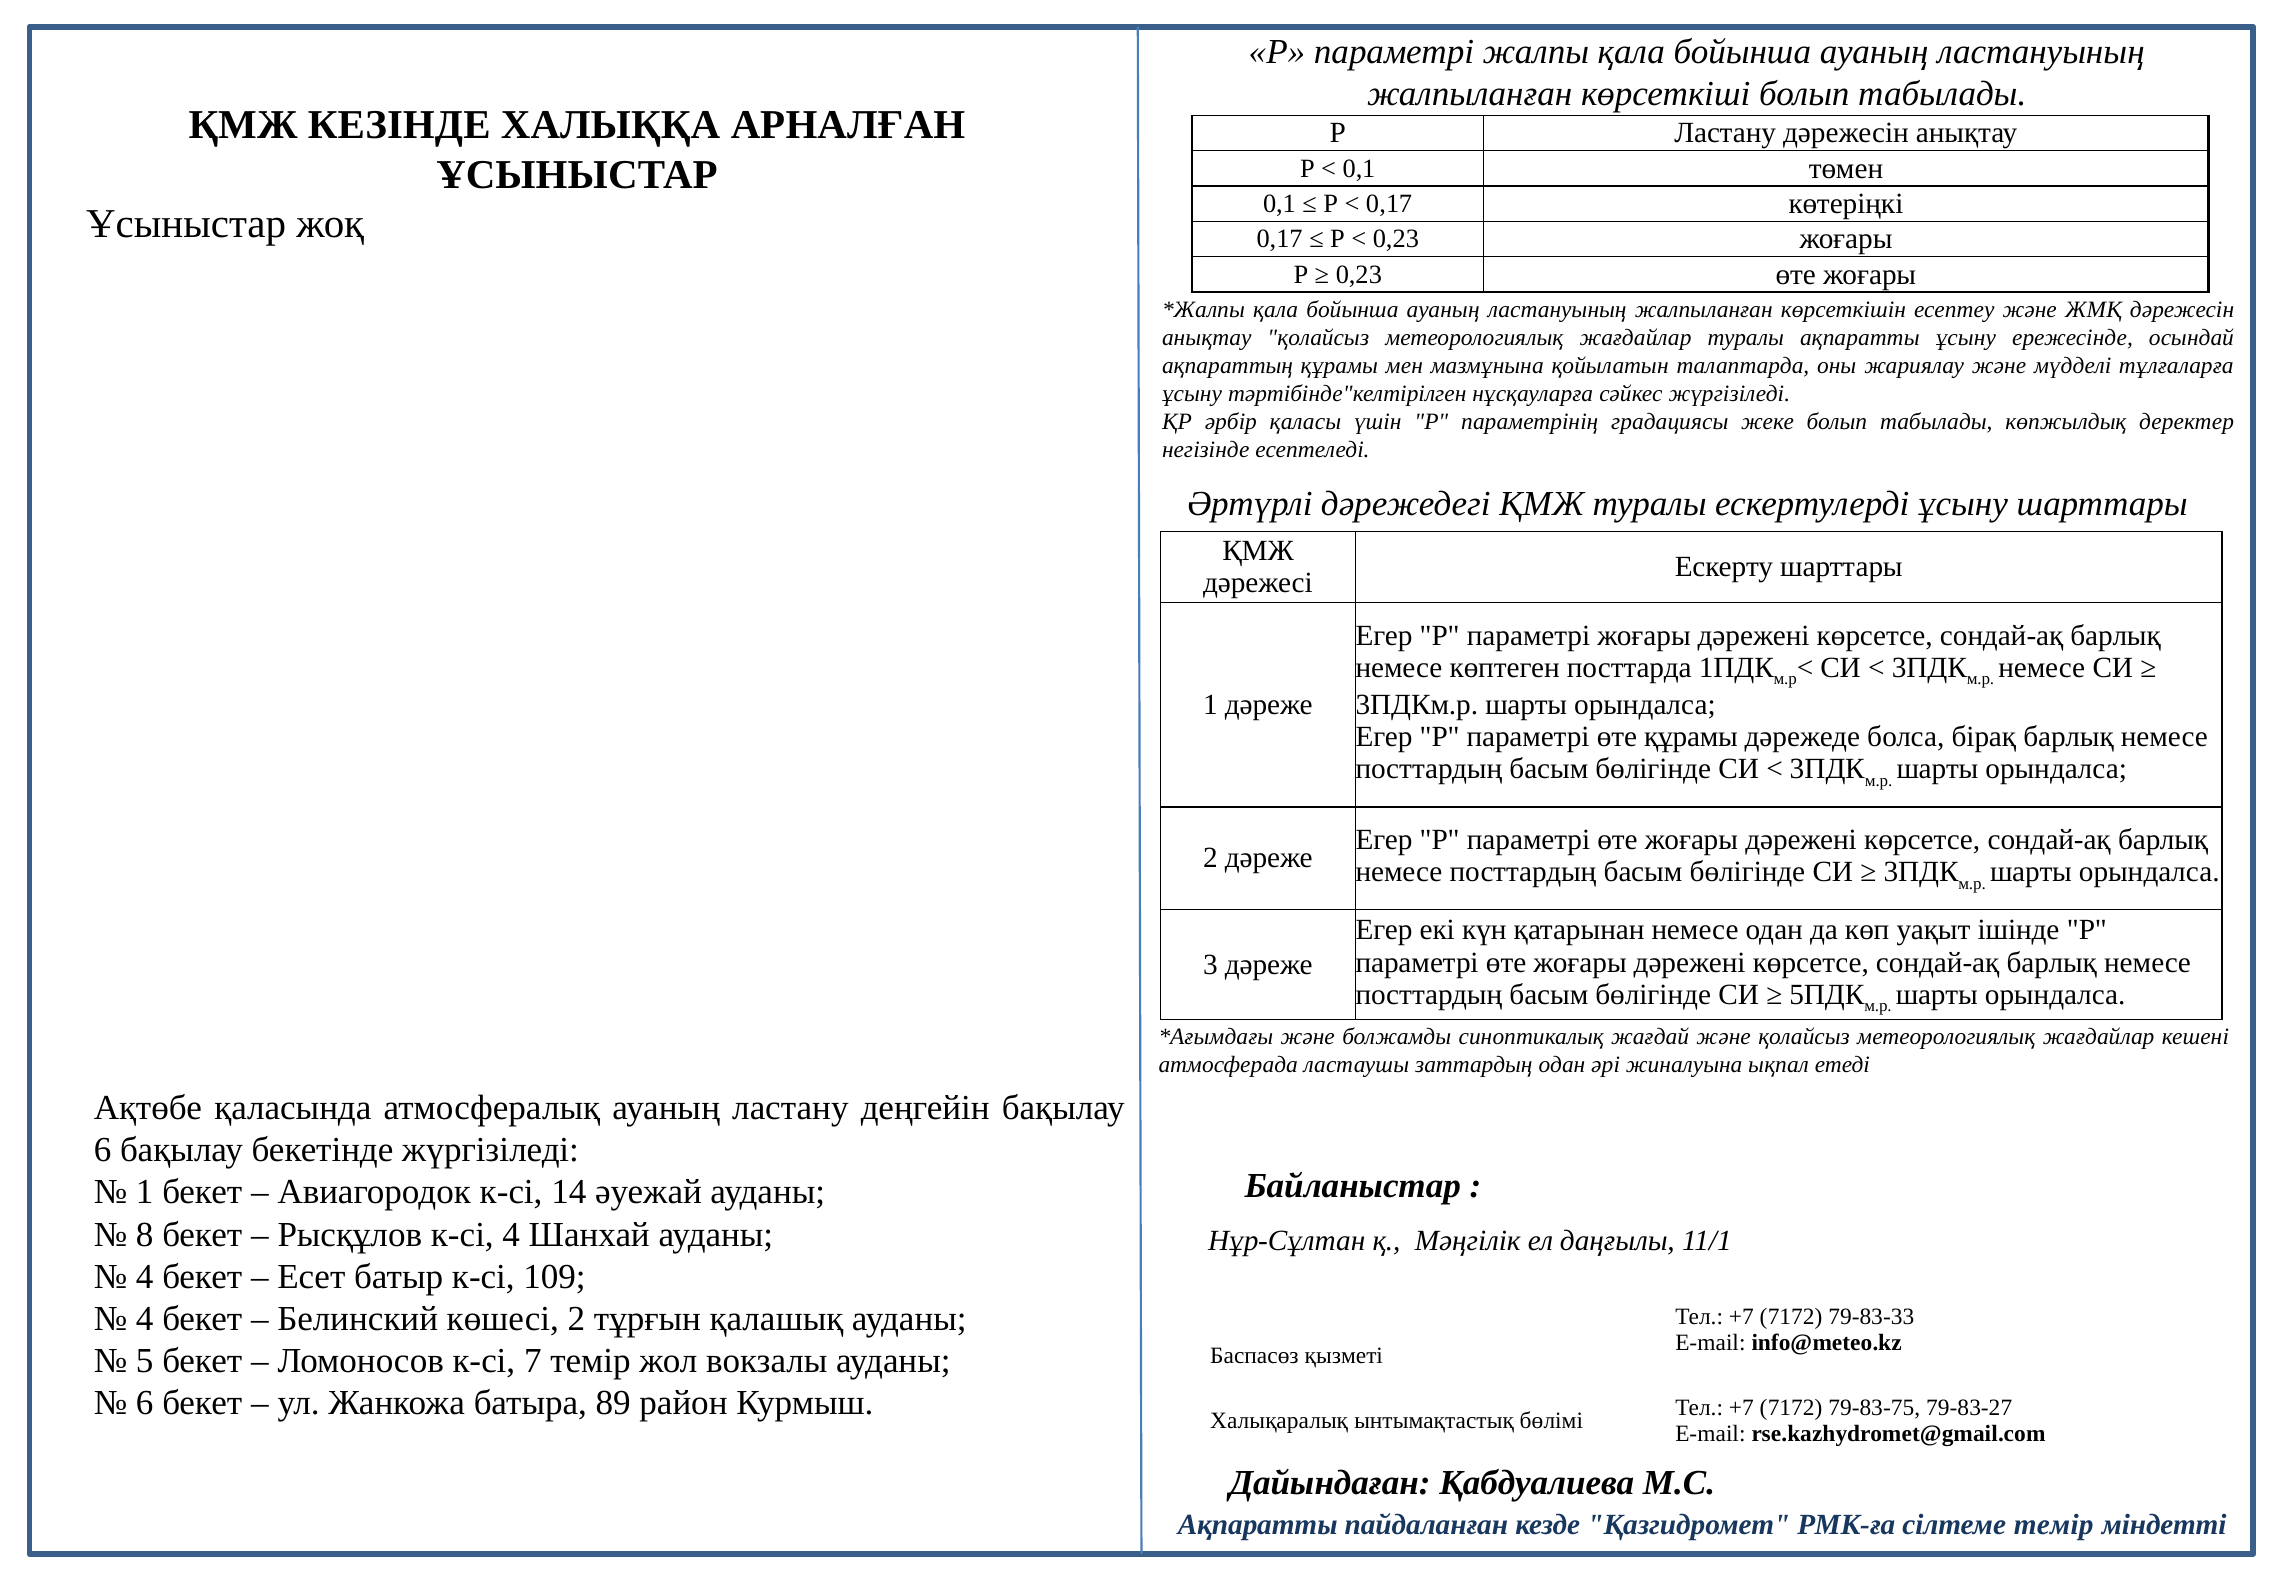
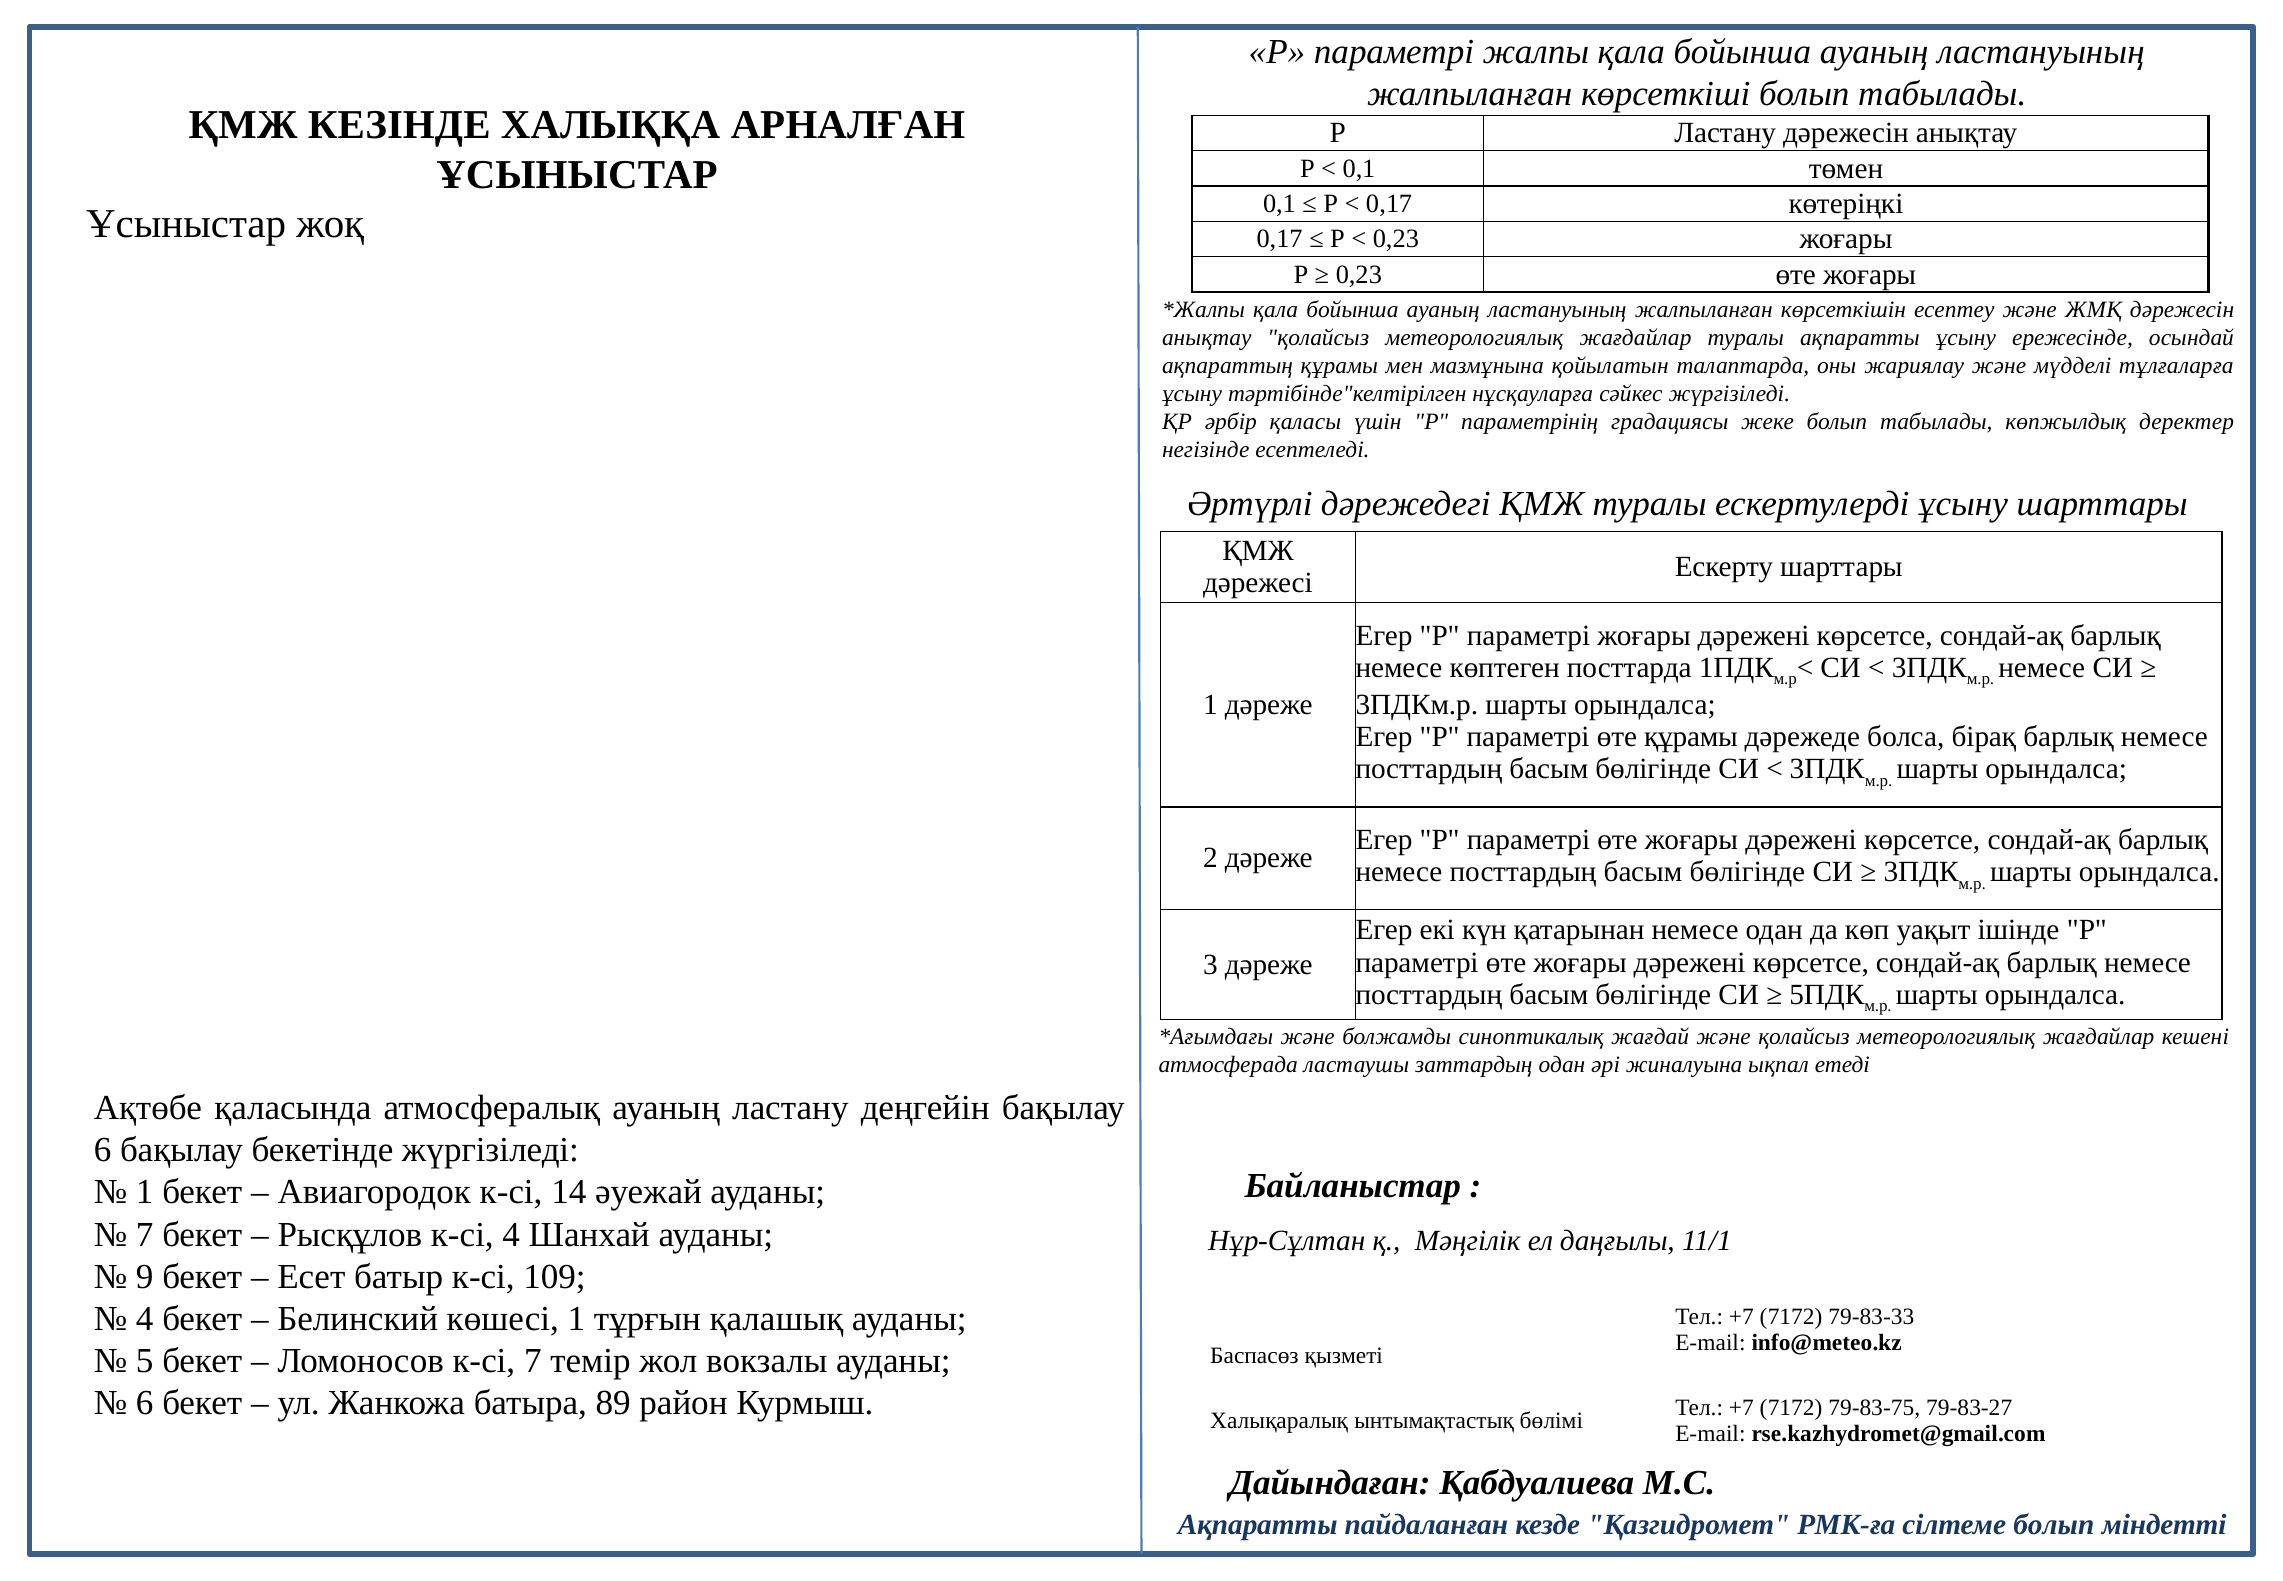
8 at (145, 1234): 8 -> 7
4 at (145, 1276): 4 -> 9
көшесі 2: 2 -> 1
сілтеме темір: темір -> болып
